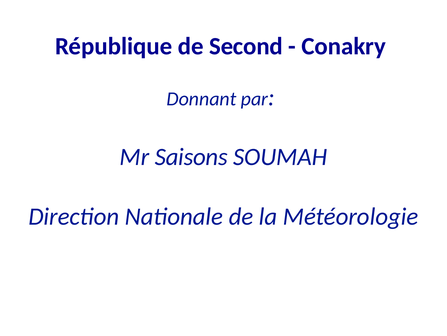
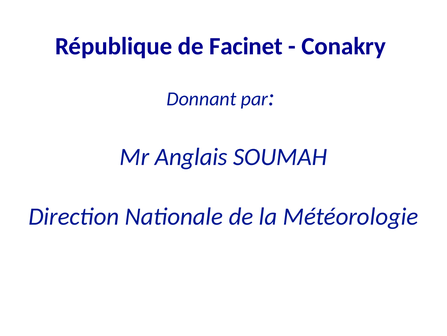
Second: Second -> Facinet
Saisons: Saisons -> Anglais
